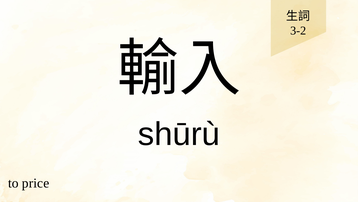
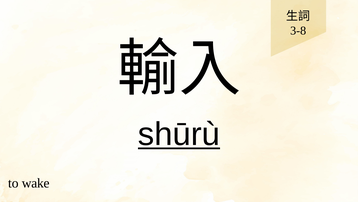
3-2: 3-2 -> 3-8
shūrù underline: none -> present
price: price -> wake
